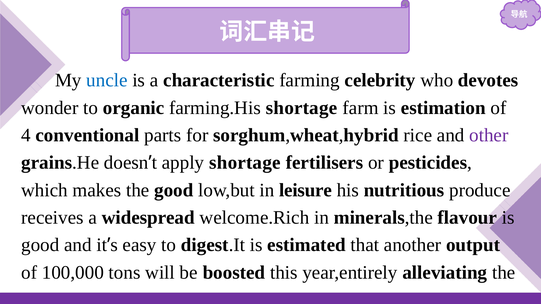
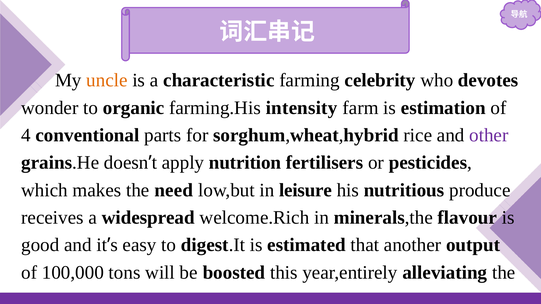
uncle colour: blue -> orange
farming.His shortage: shortage -> intensity
apply shortage: shortage -> nutrition
the good: good -> need
